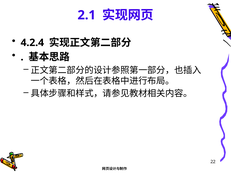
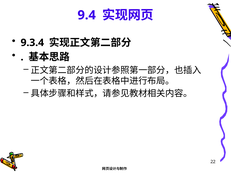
2.1: 2.1 -> 9.4
4.2.4: 4.2.4 -> 9.3.4
